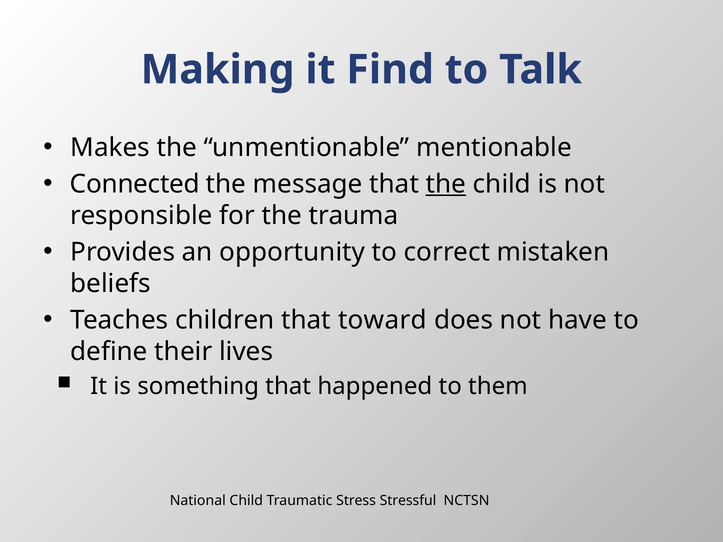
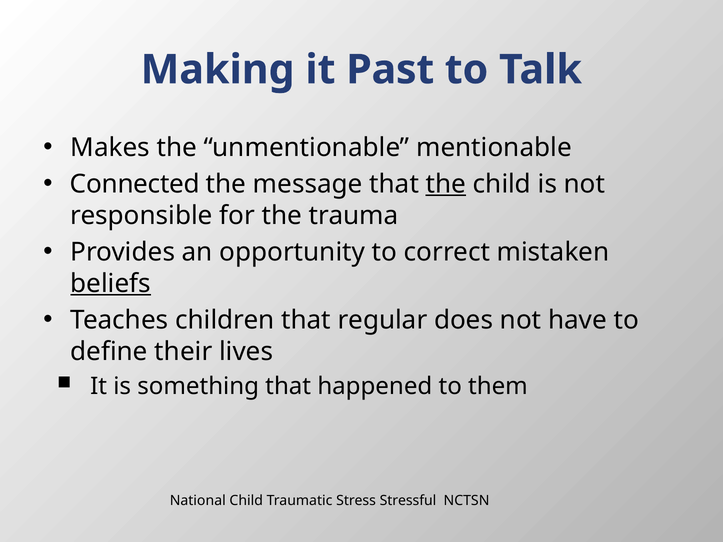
Find: Find -> Past
beliefs underline: none -> present
toward: toward -> regular
